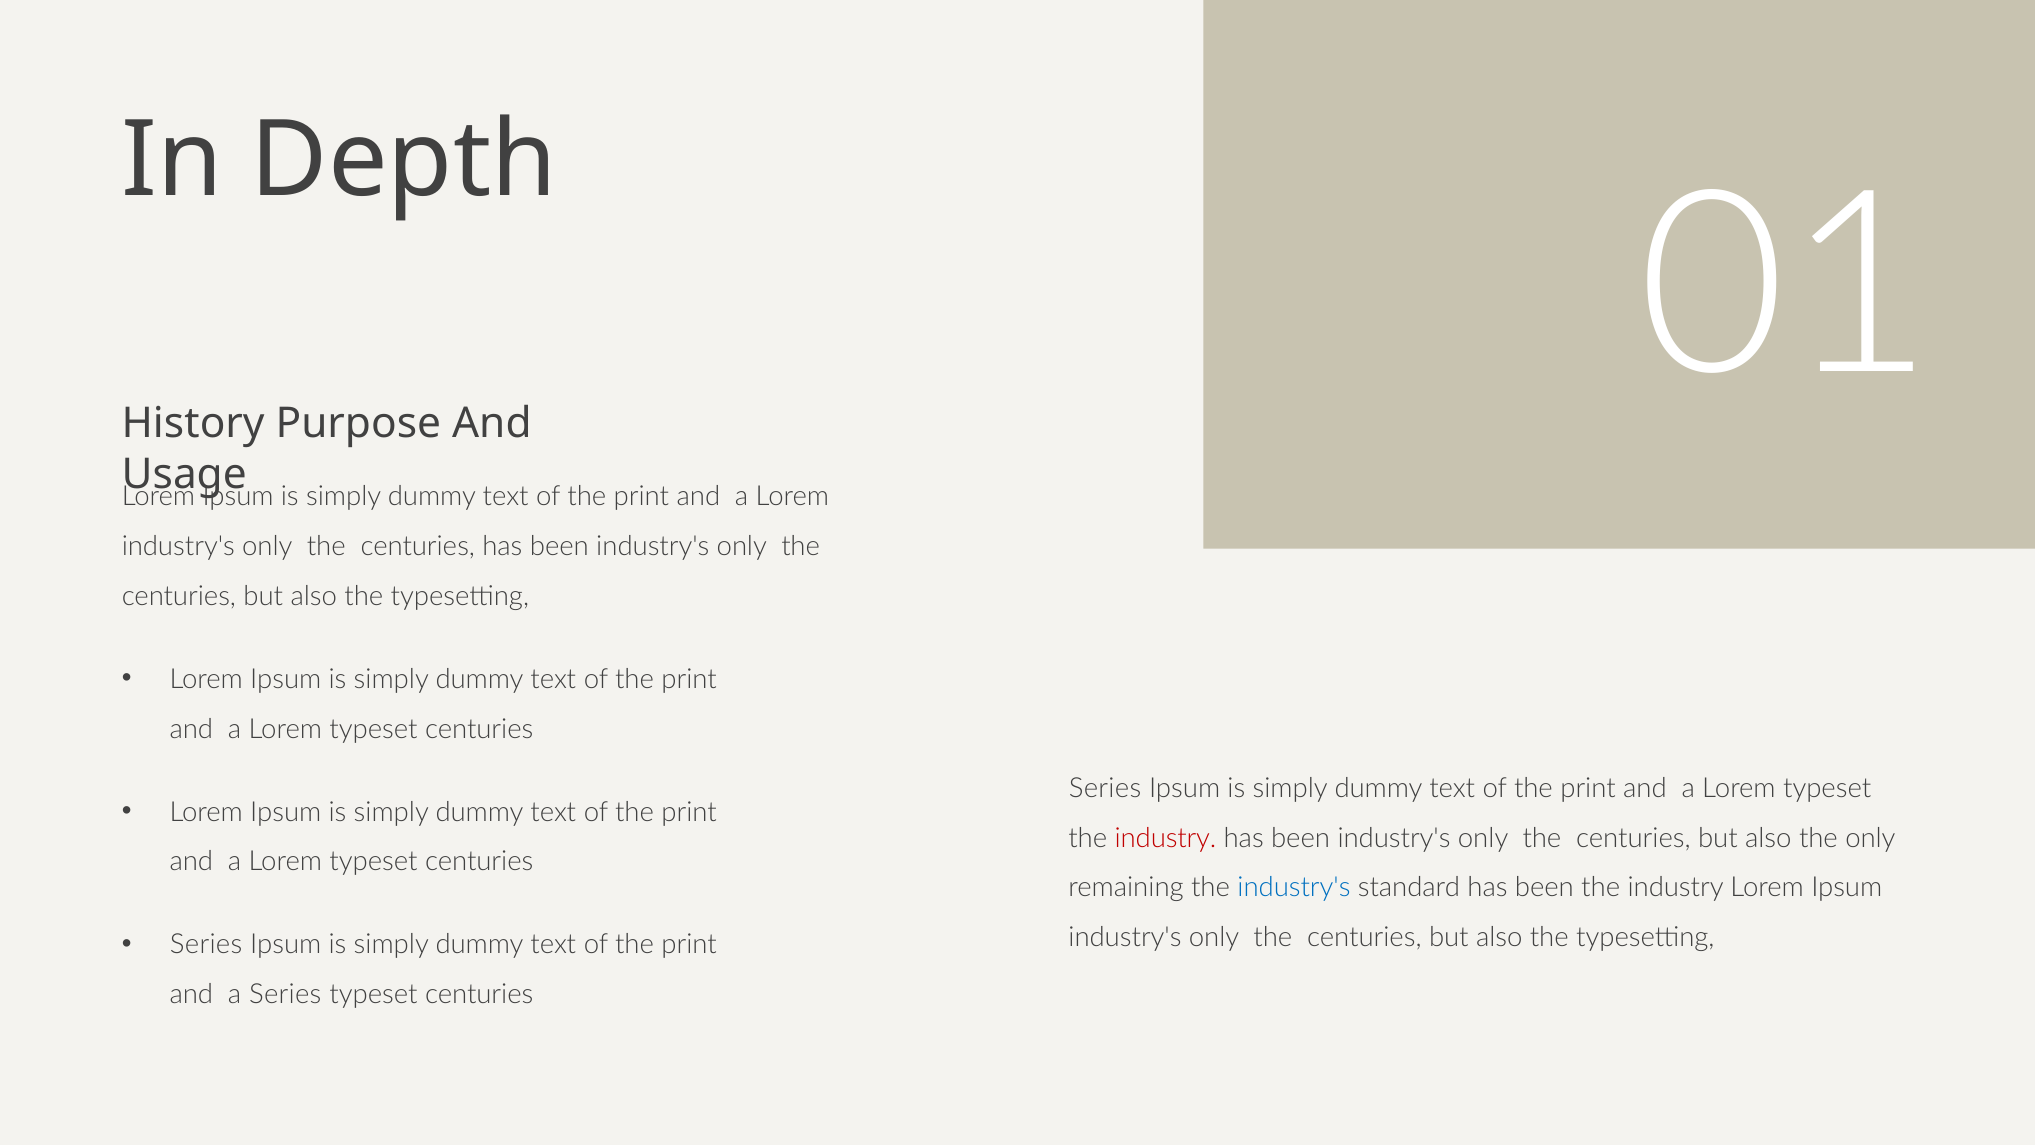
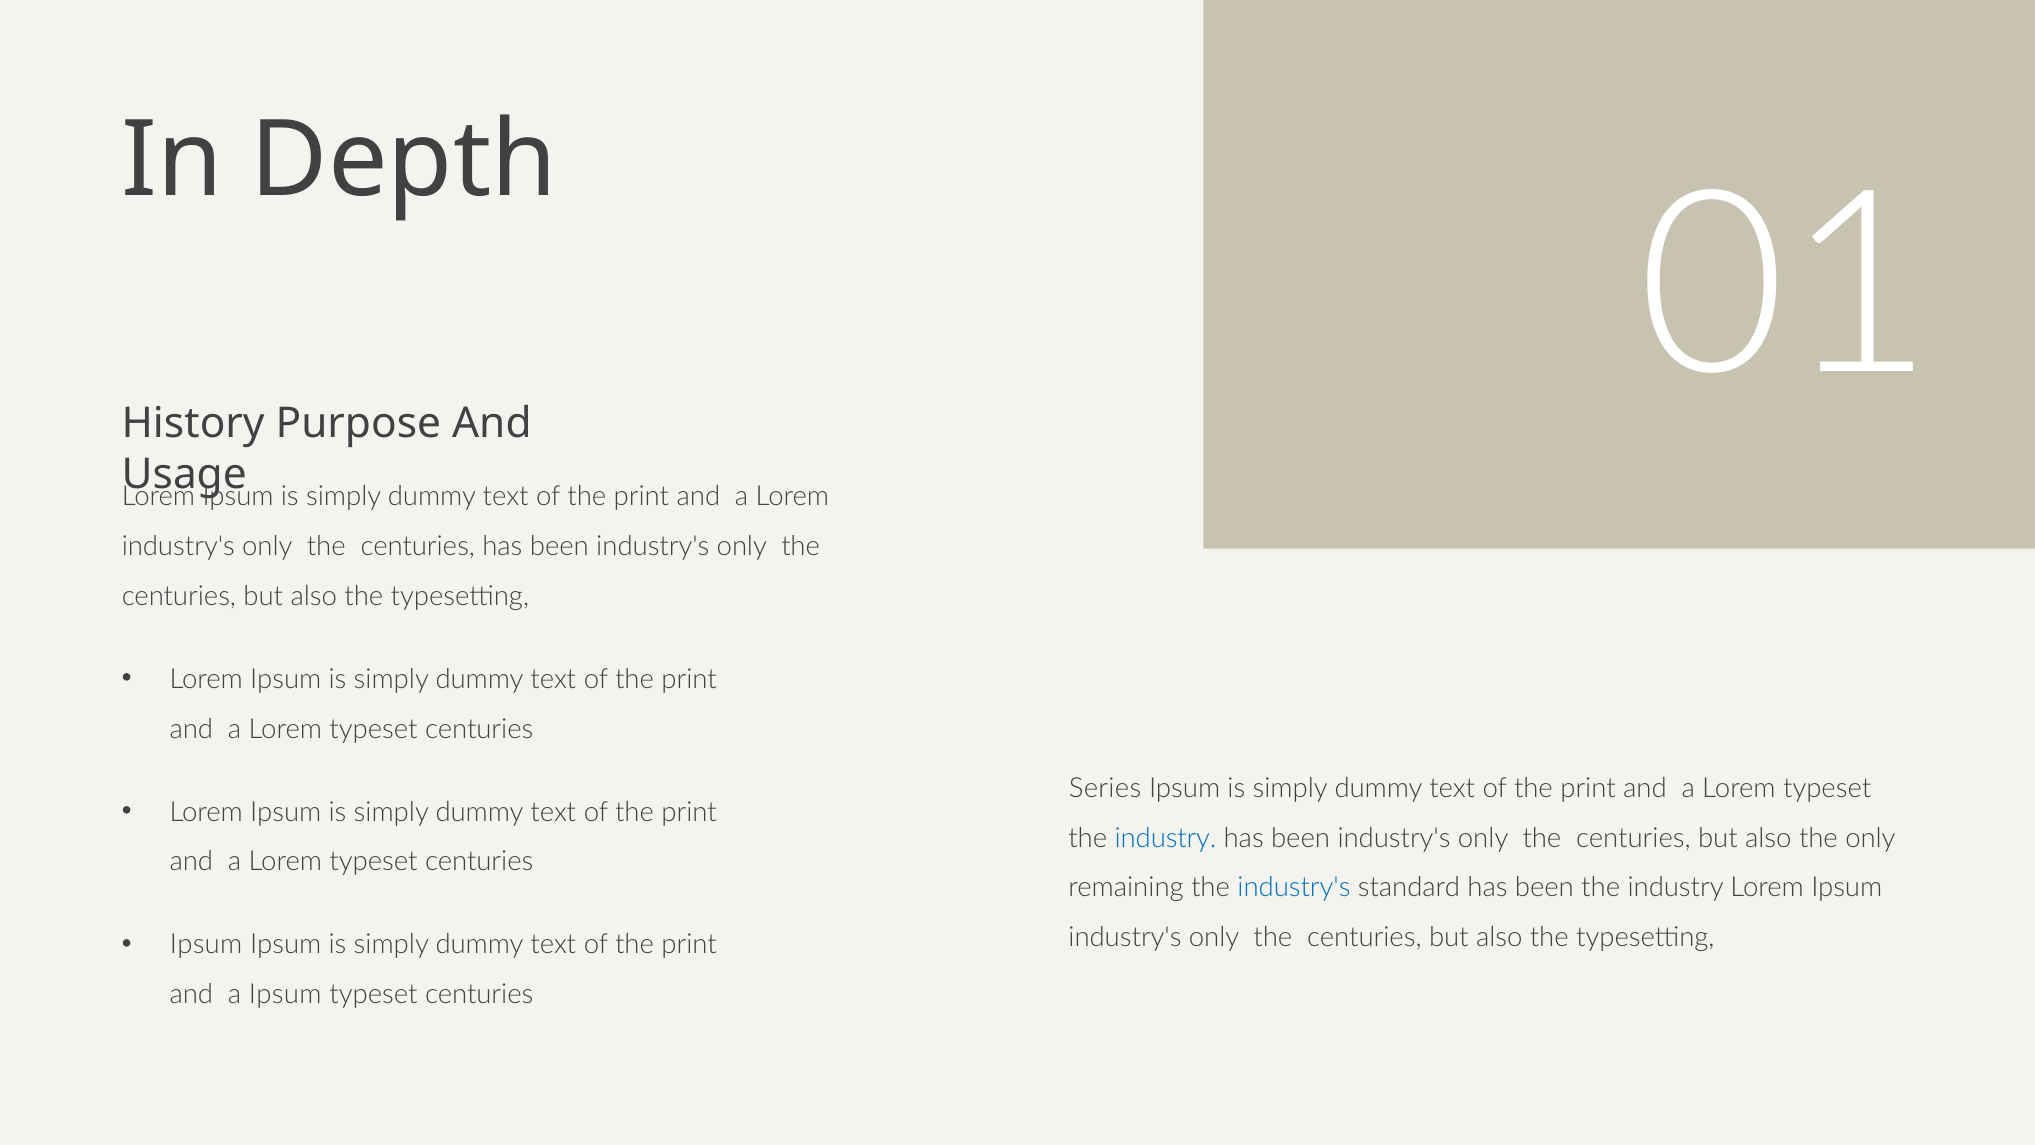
industry at (1166, 838) colour: red -> blue
Series at (206, 944): Series -> Ipsum
a Series: Series -> Ipsum
